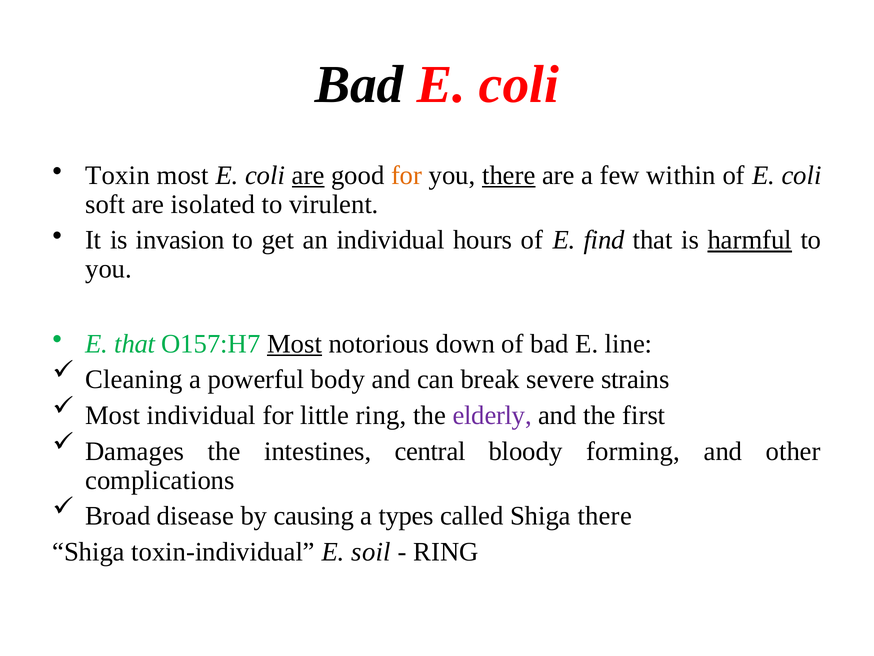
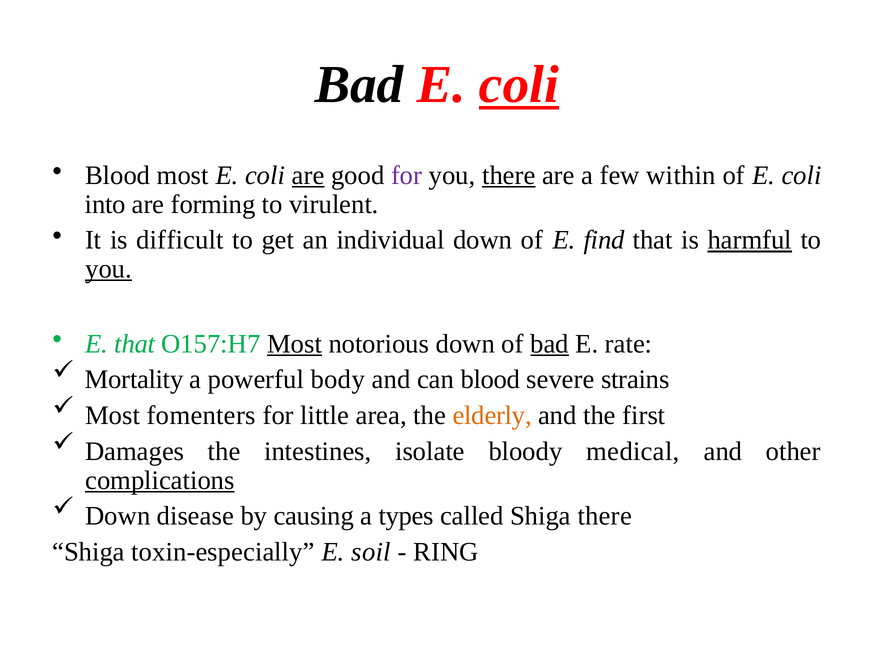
coli at (519, 85) underline: none -> present
Toxin at (118, 175): Toxin -> Blood
for at (407, 175) colour: orange -> purple
soft: soft -> into
isolated: isolated -> forming
invasion: invasion -> difficult
individual hours: hours -> down
you at (109, 269) underline: none -> present
bad at (550, 344) underline: none -> present
line: line -> rate
Cleaning: Cleaning -> Mortality
can break: break -> blood
Most individual: individual -> fomenters
little ring: ring -> area
elderly colour: purple -> orange
central: central -> isolate
forming: forming -> medical
complications underline: none -> present
Broad at (118, 516): Broad -> Down
toxin-individual: toxin-individual -> toxin-especially
